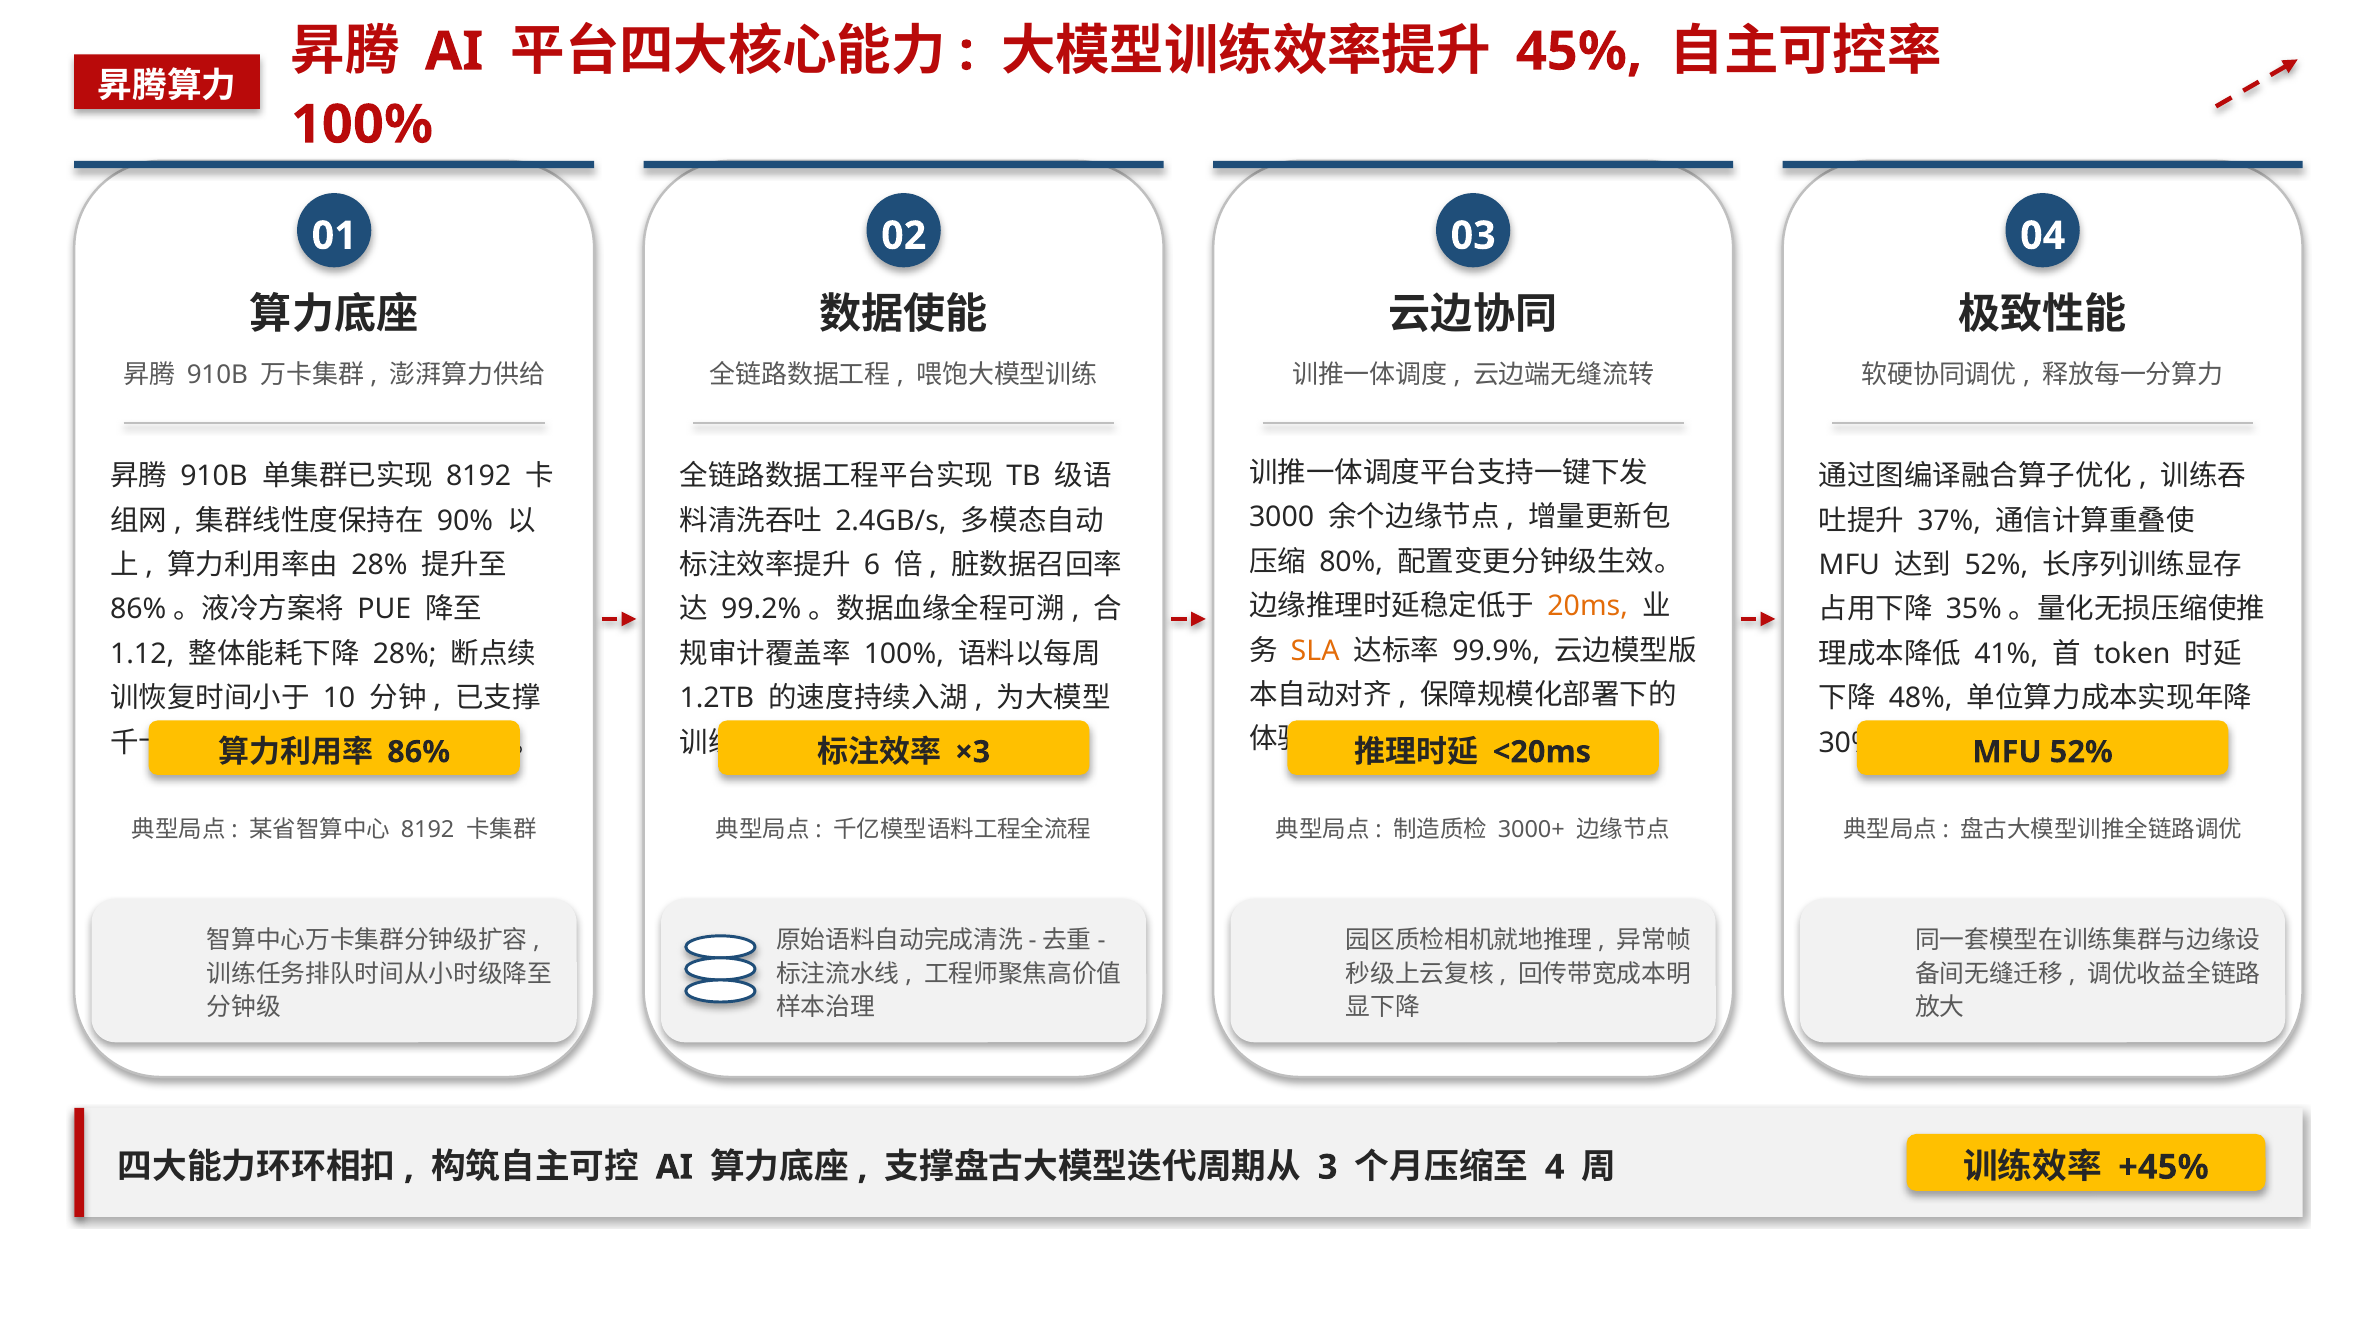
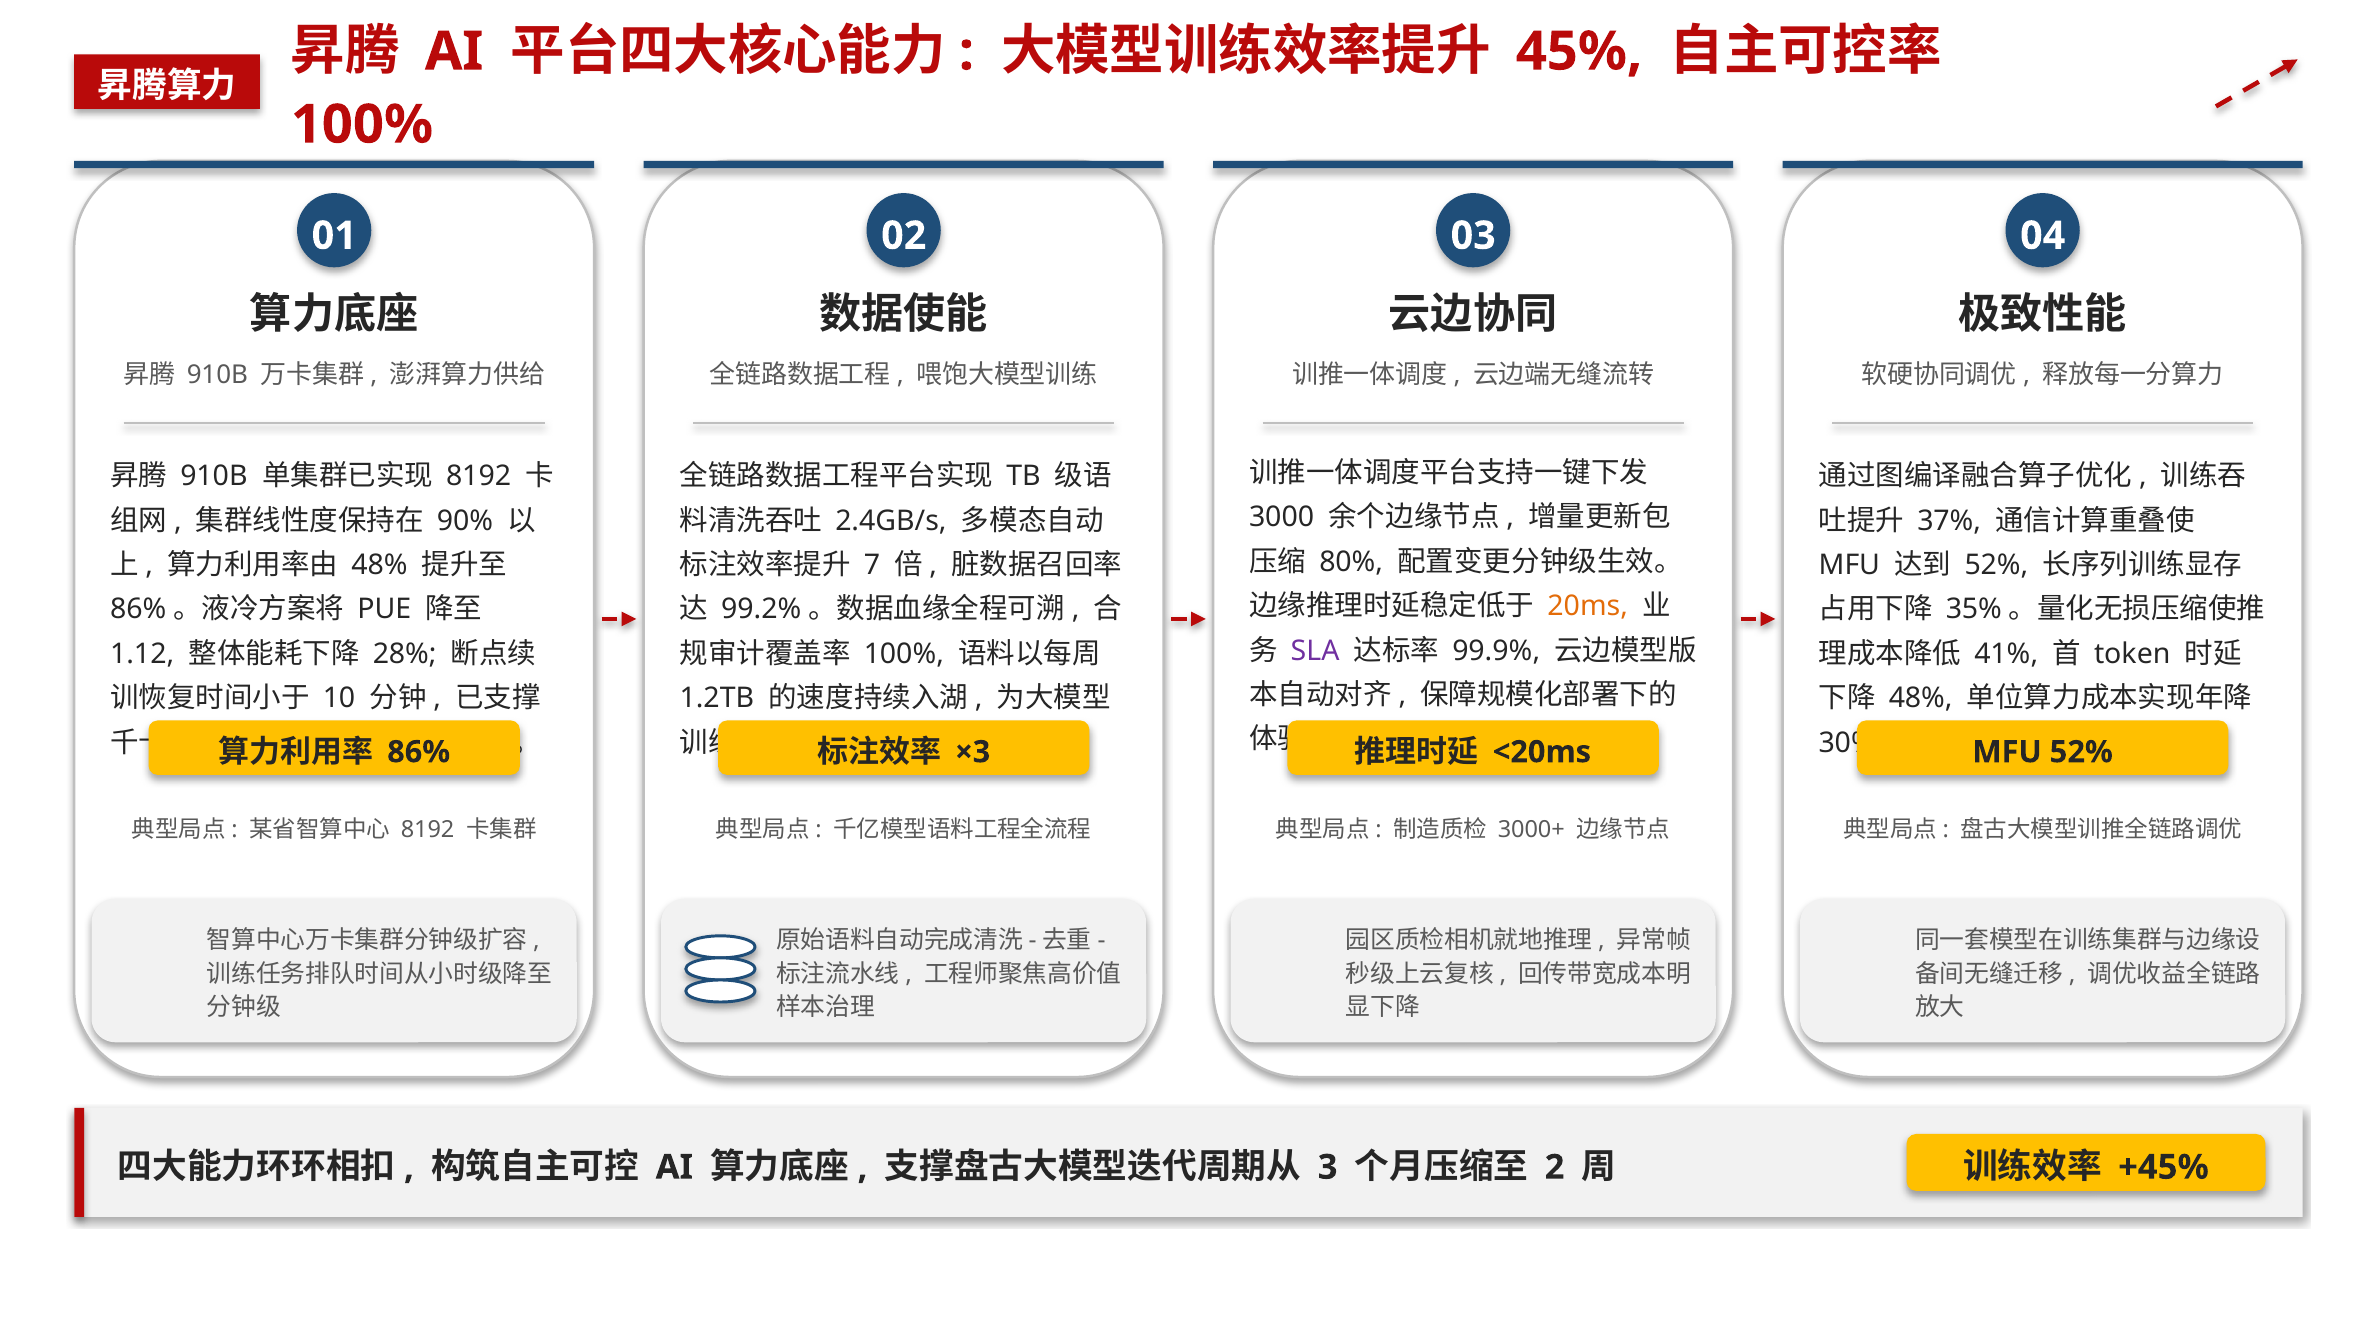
28% at (379, 565): 28% -> 48%
6: 6 -> 7
SLA colour: orange -> purple
4: 4 -> 2
